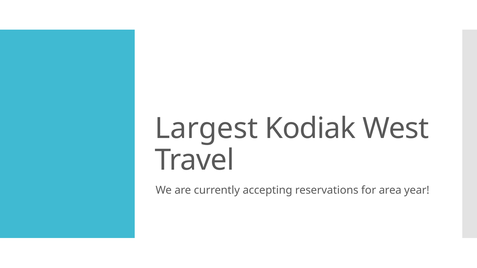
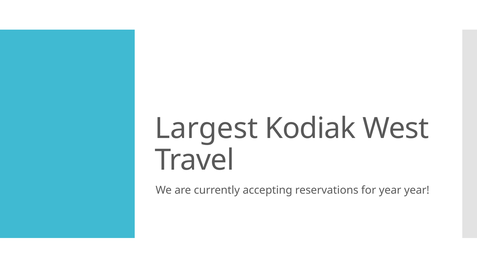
for area: area -> year
